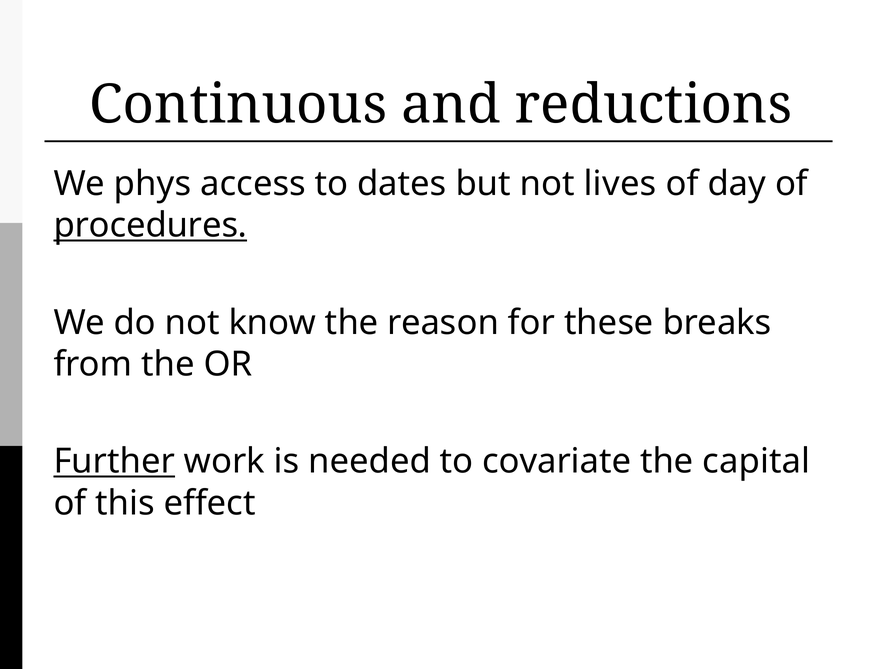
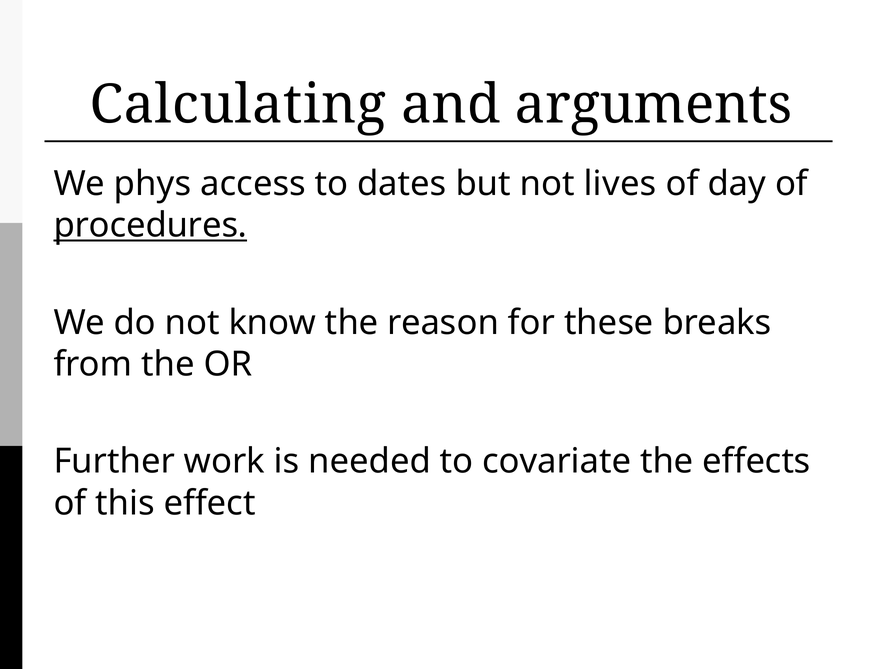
Continuous: Continuous -> Calculating
reductions: reductions -> arguments
Further underline: present -> none
capital: capital -> effects
